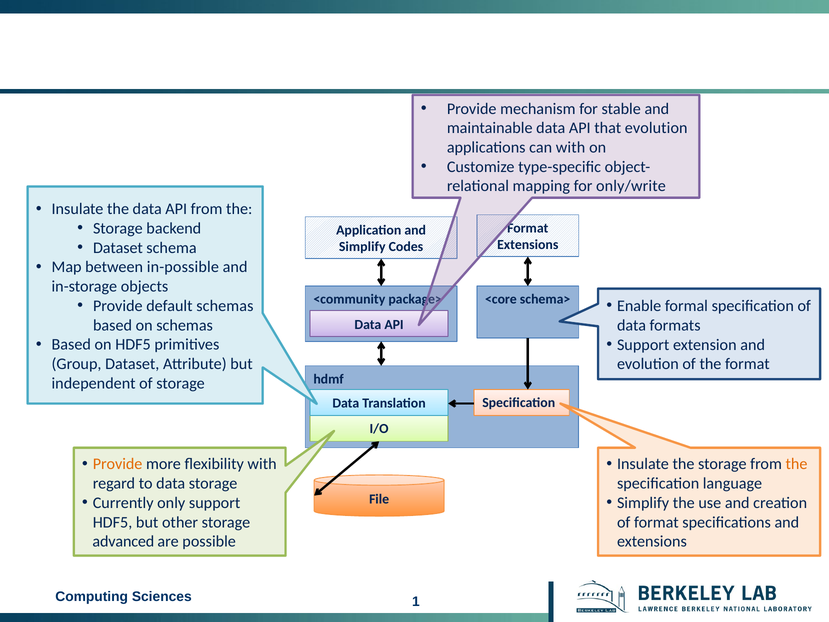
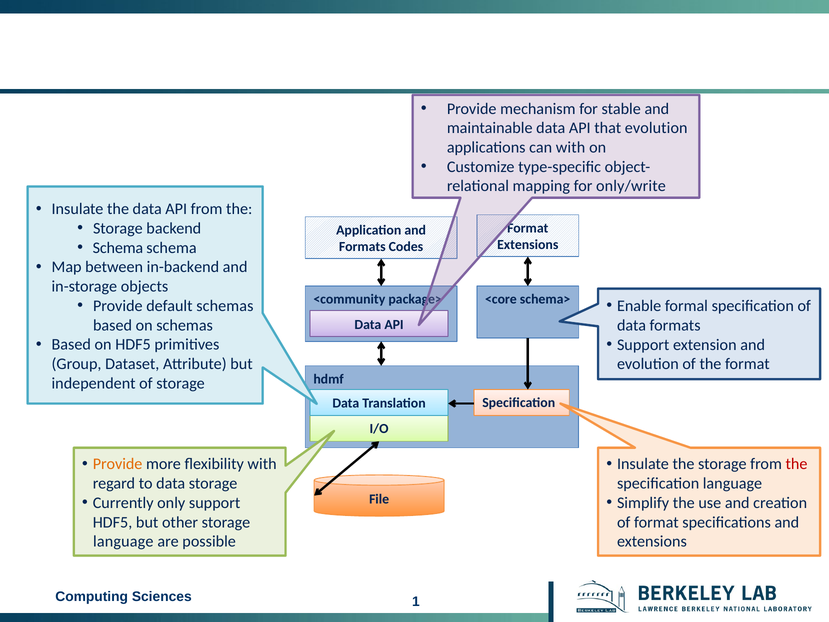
Dataset at (118, 248): Dataset -> Schema
Simplify at (362, 247): Simplify -> Formats
in-possible: in-possible -> in-backend
the at (797, 464) colour: orange -> red
advanced at (123, 541): advanced -> language
